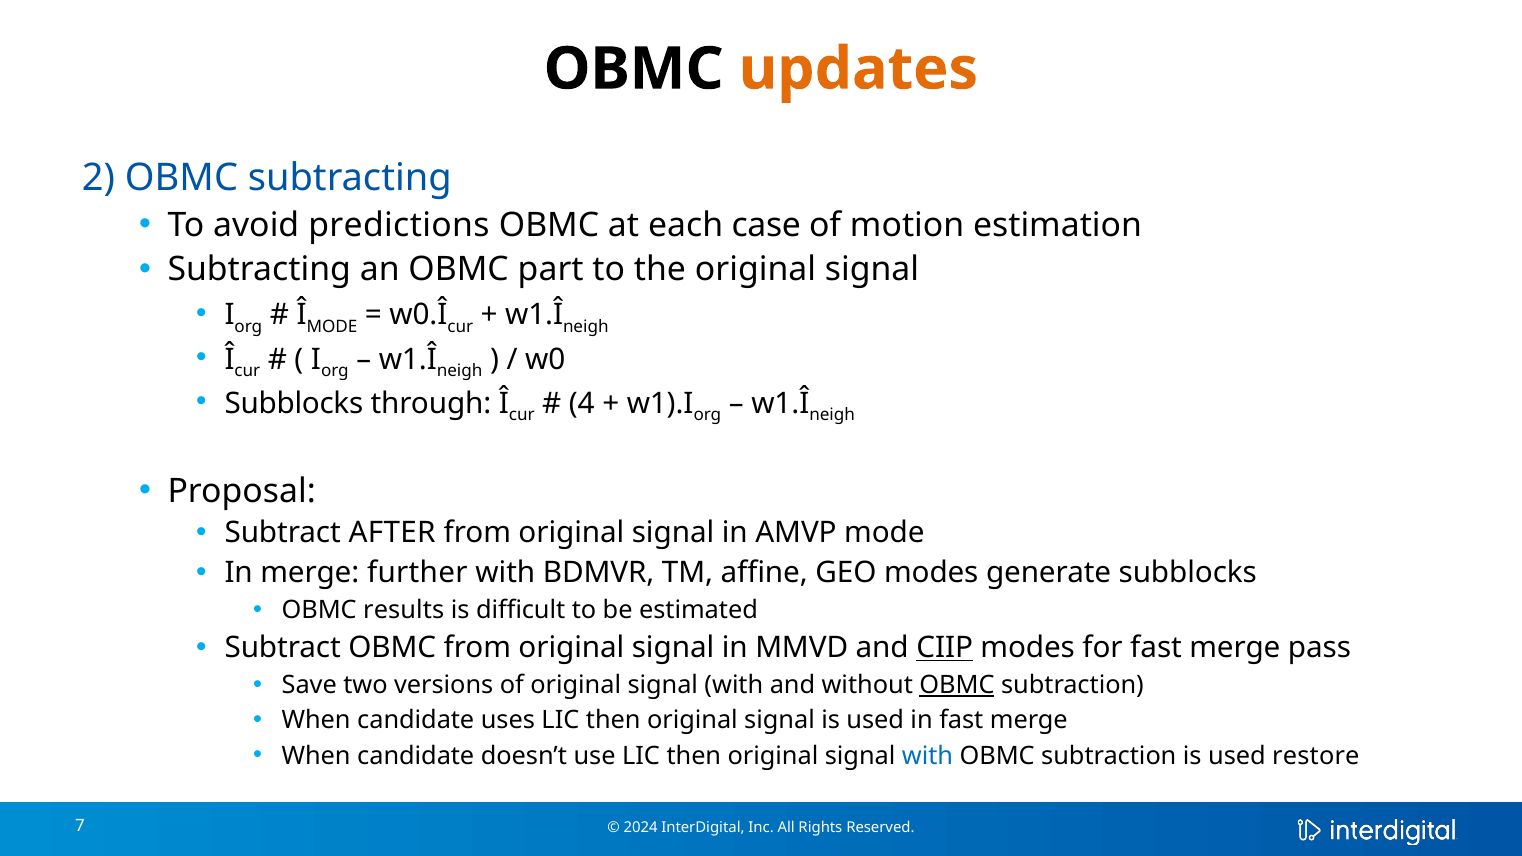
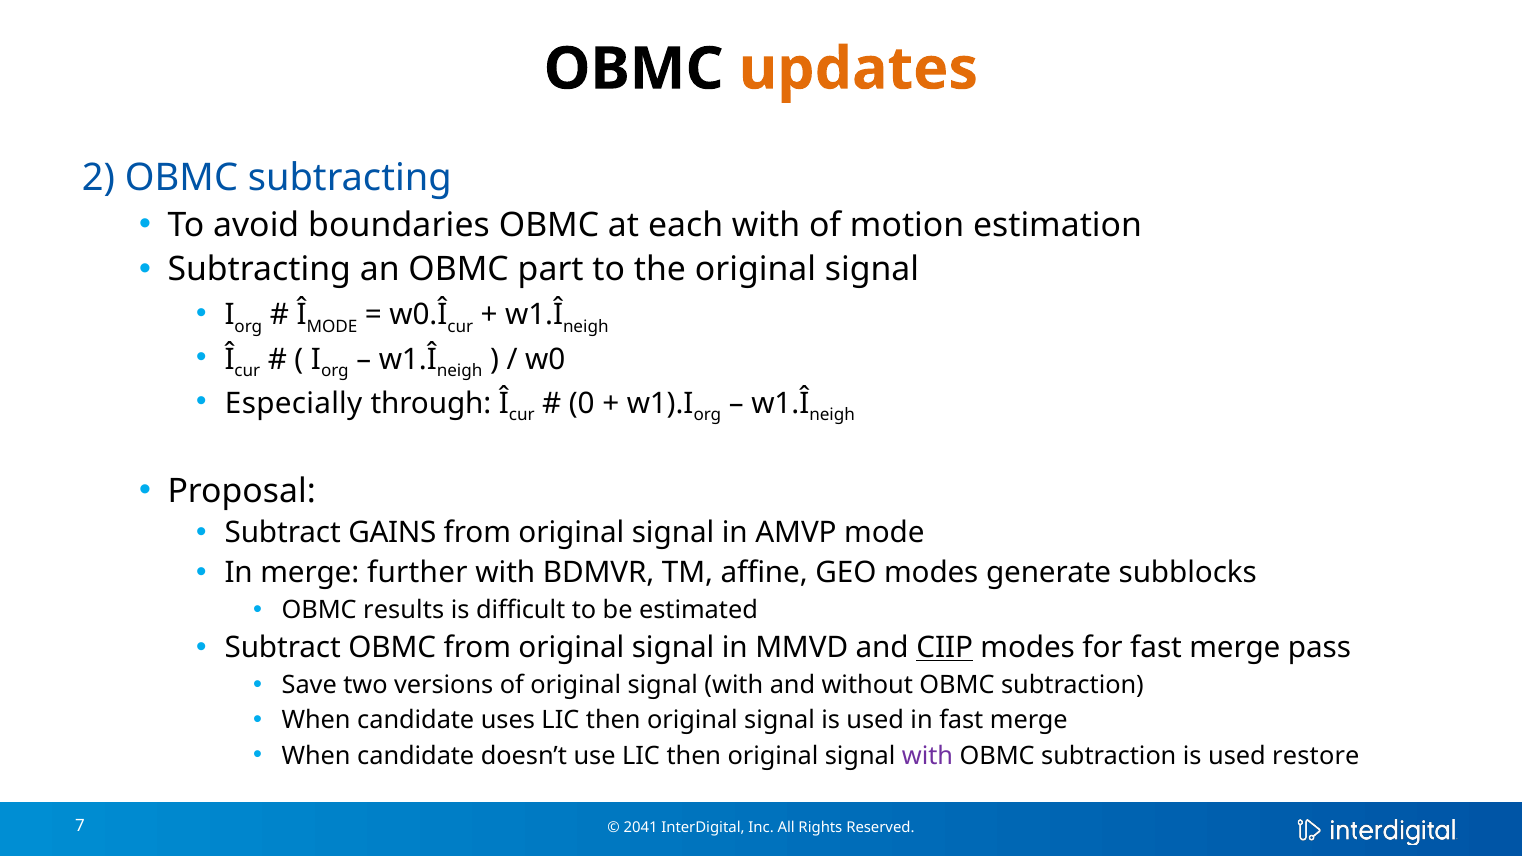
predictions: predictions -> boundaries
each case: case -> with
Subblocks at (294, 403): Subblocks -> Especially
4: 4 -> 0
AFTER: AFTER -> GAINS
OBMC at (957, 685) underline: present -> none
with at (927, 756) colour: blue -> purple
2024: 2024 -> 2041
